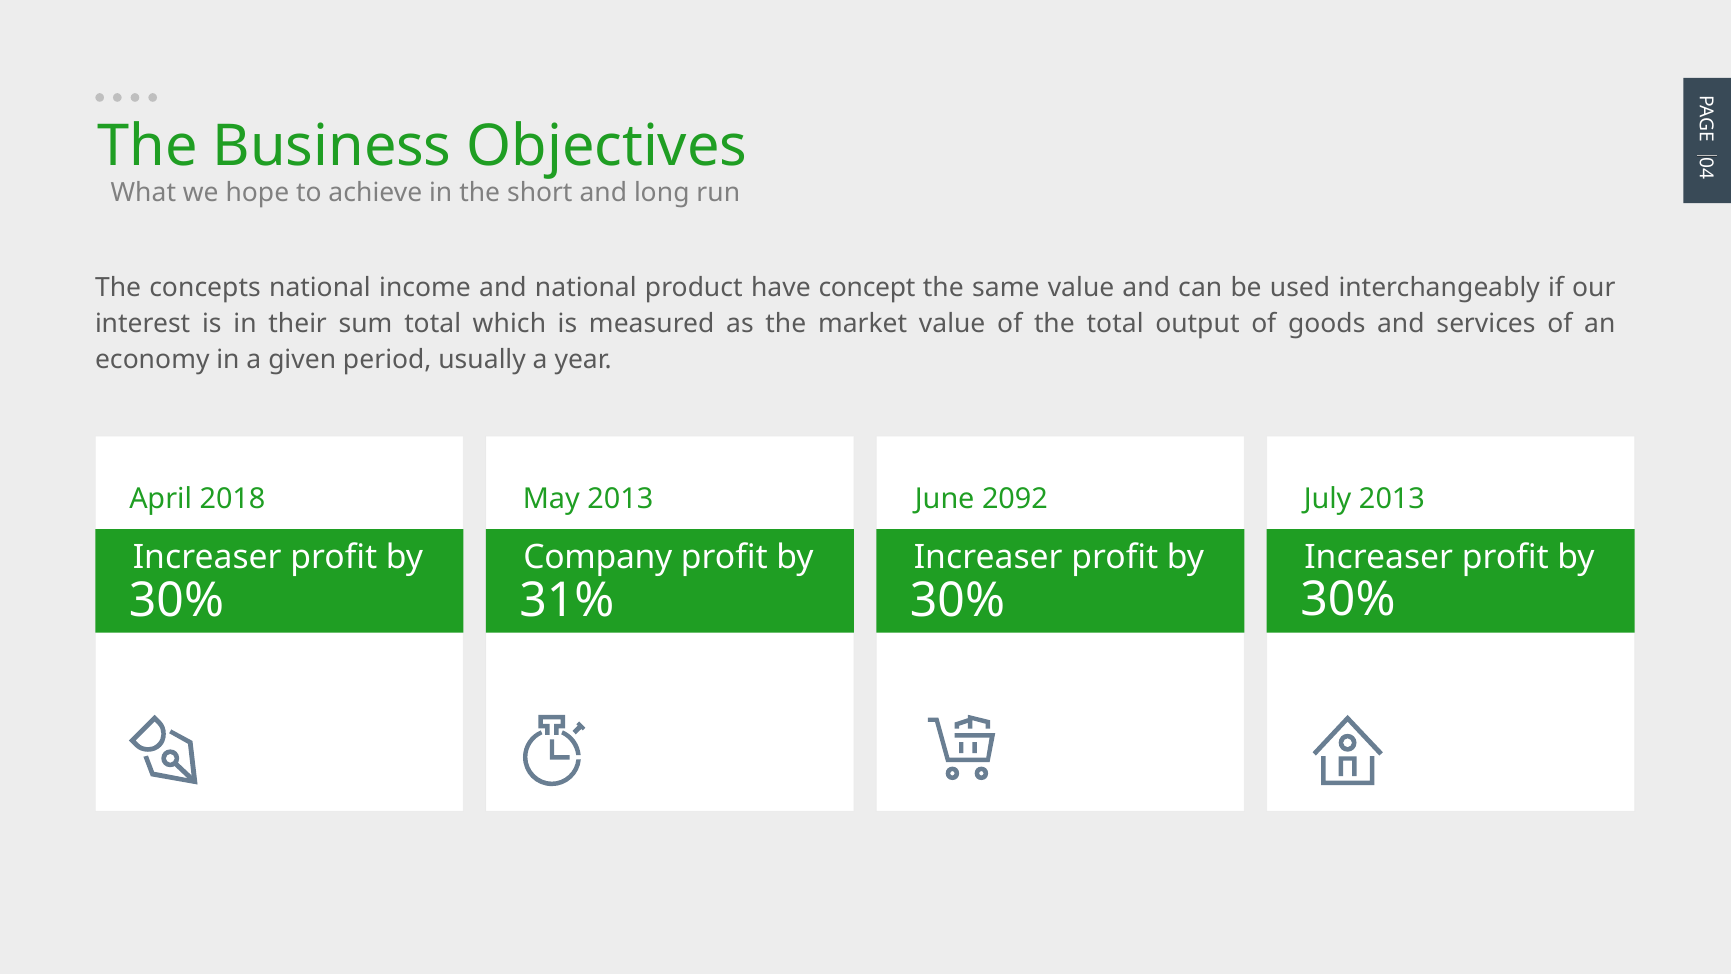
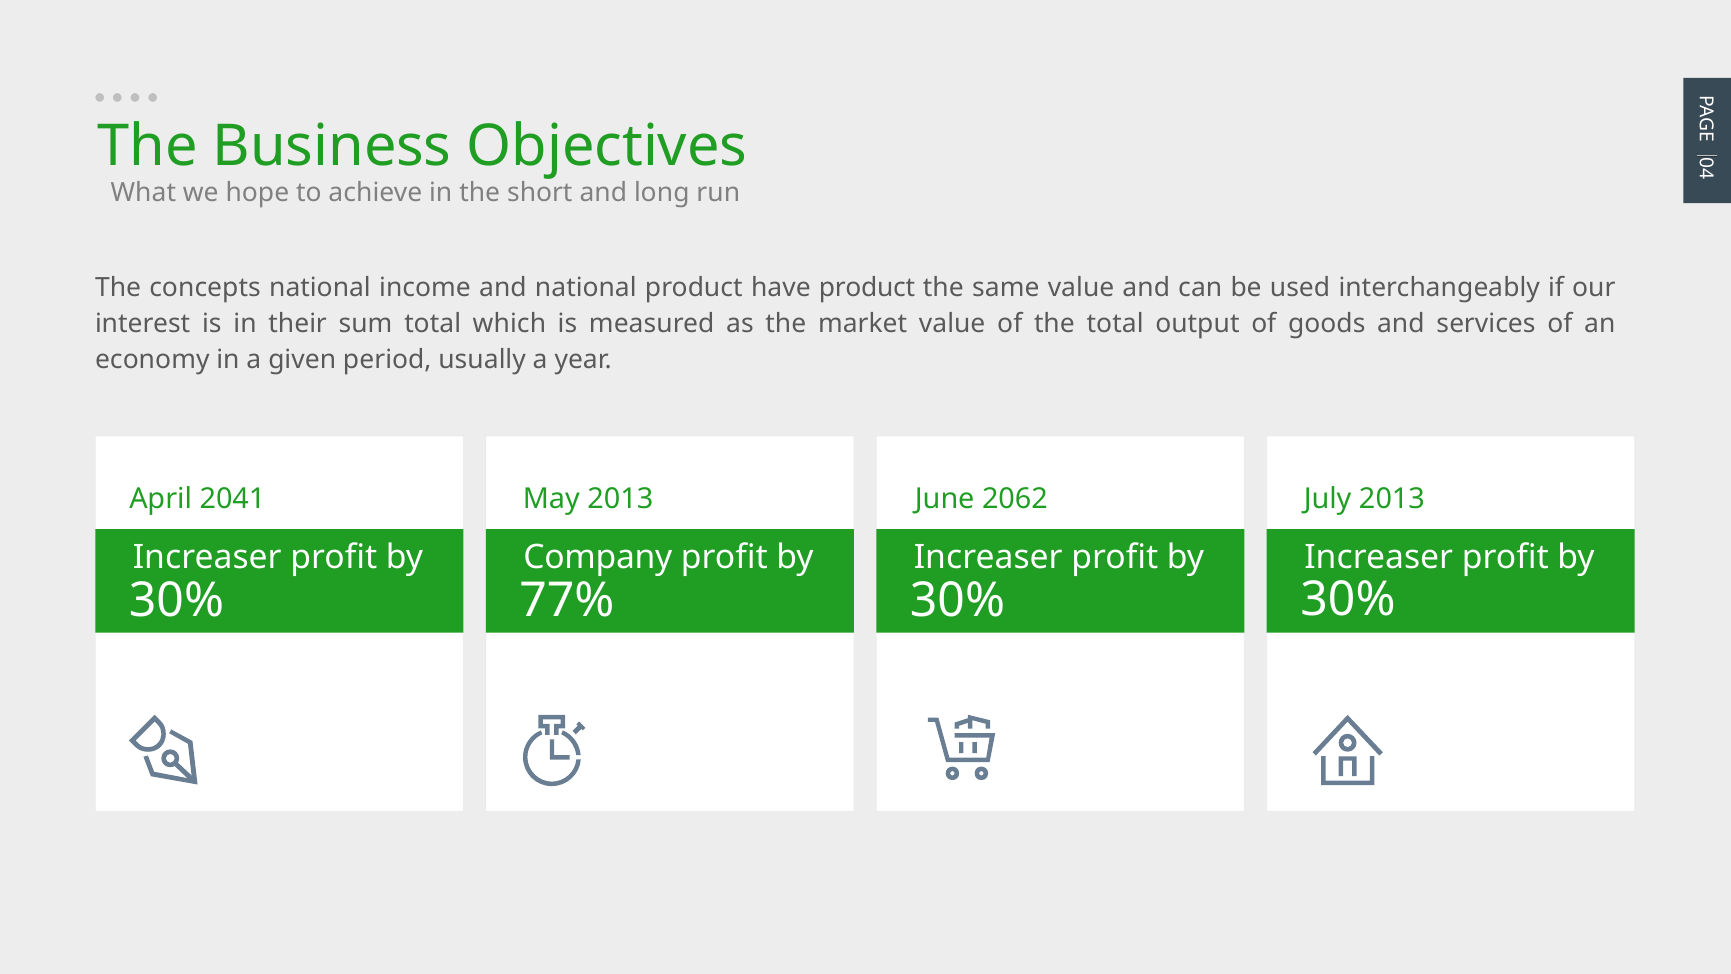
have concept: concept -> product
2018: 2018 -> 2041
2092: 2092 -> 2062
31%: 31% -> 77%
